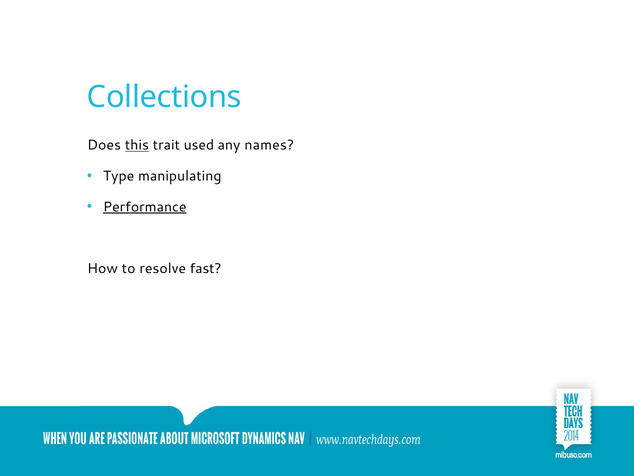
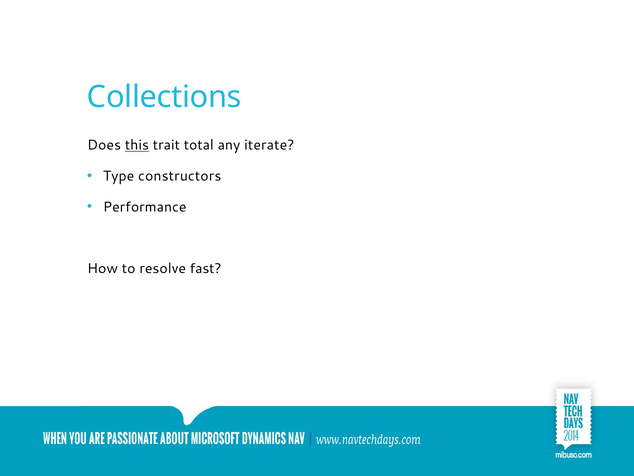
used: used -> total
names: names -> iterate
manipulating: manipulating -> constructors
Performance underline: present -> none
